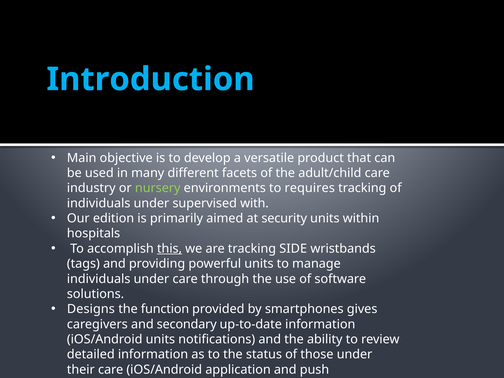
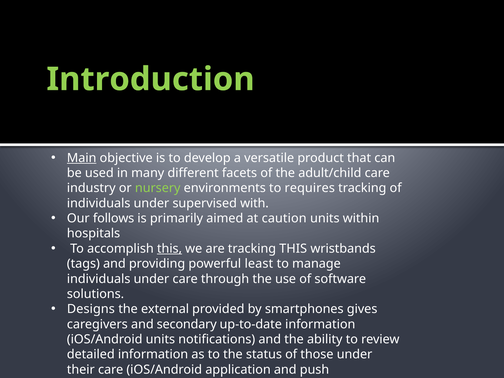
Introduction colour: light blue -> light green
Main underline: none -> present
edition: edition -> follows
security: security -> caution
tracking SIDE: SIDE -> THIS
powerful units: units -> least
function: function -> external
